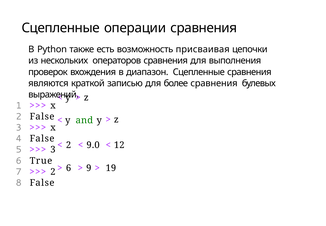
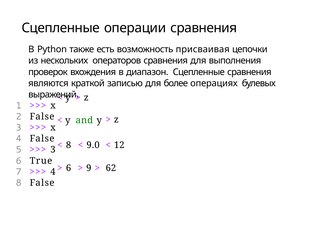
более сравнения: сравнения -> операциях
2 at (69, 145): 2 -> 8
19: 19 -> 62
2 at (53, 172): 2 -> 4
